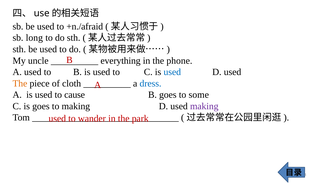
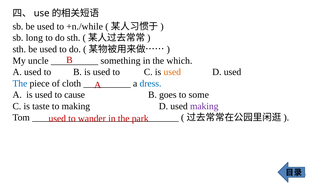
+n./afraid: +n./afraid -> +n./while
everything: everything -> something
phone: phone -> which
used at (172, 72) colour: blue -> orange
The at (20, 83) colour: orange -> blue
is goes: goes -> taste
